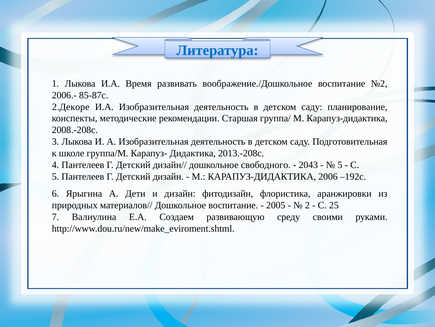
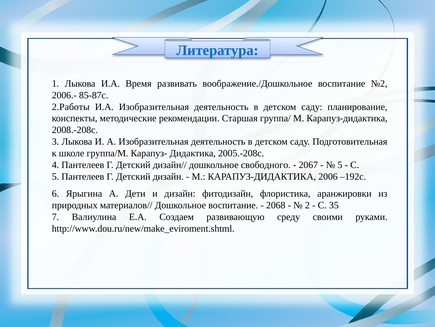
2.Декоре: 2.Декоре -> 2.Работы
2013.-208с: 2013.-208с -> 2005.-208с
2043: 2043 -> 2067
2005: 2005 -> 2068
25: 25 -> 35
